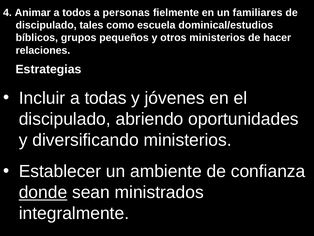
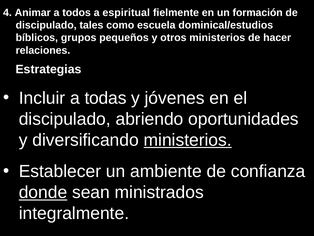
personas: personas -> espiritual
familiares: familiares -> formación
ministerios at (188, 140) underline: none -> present
